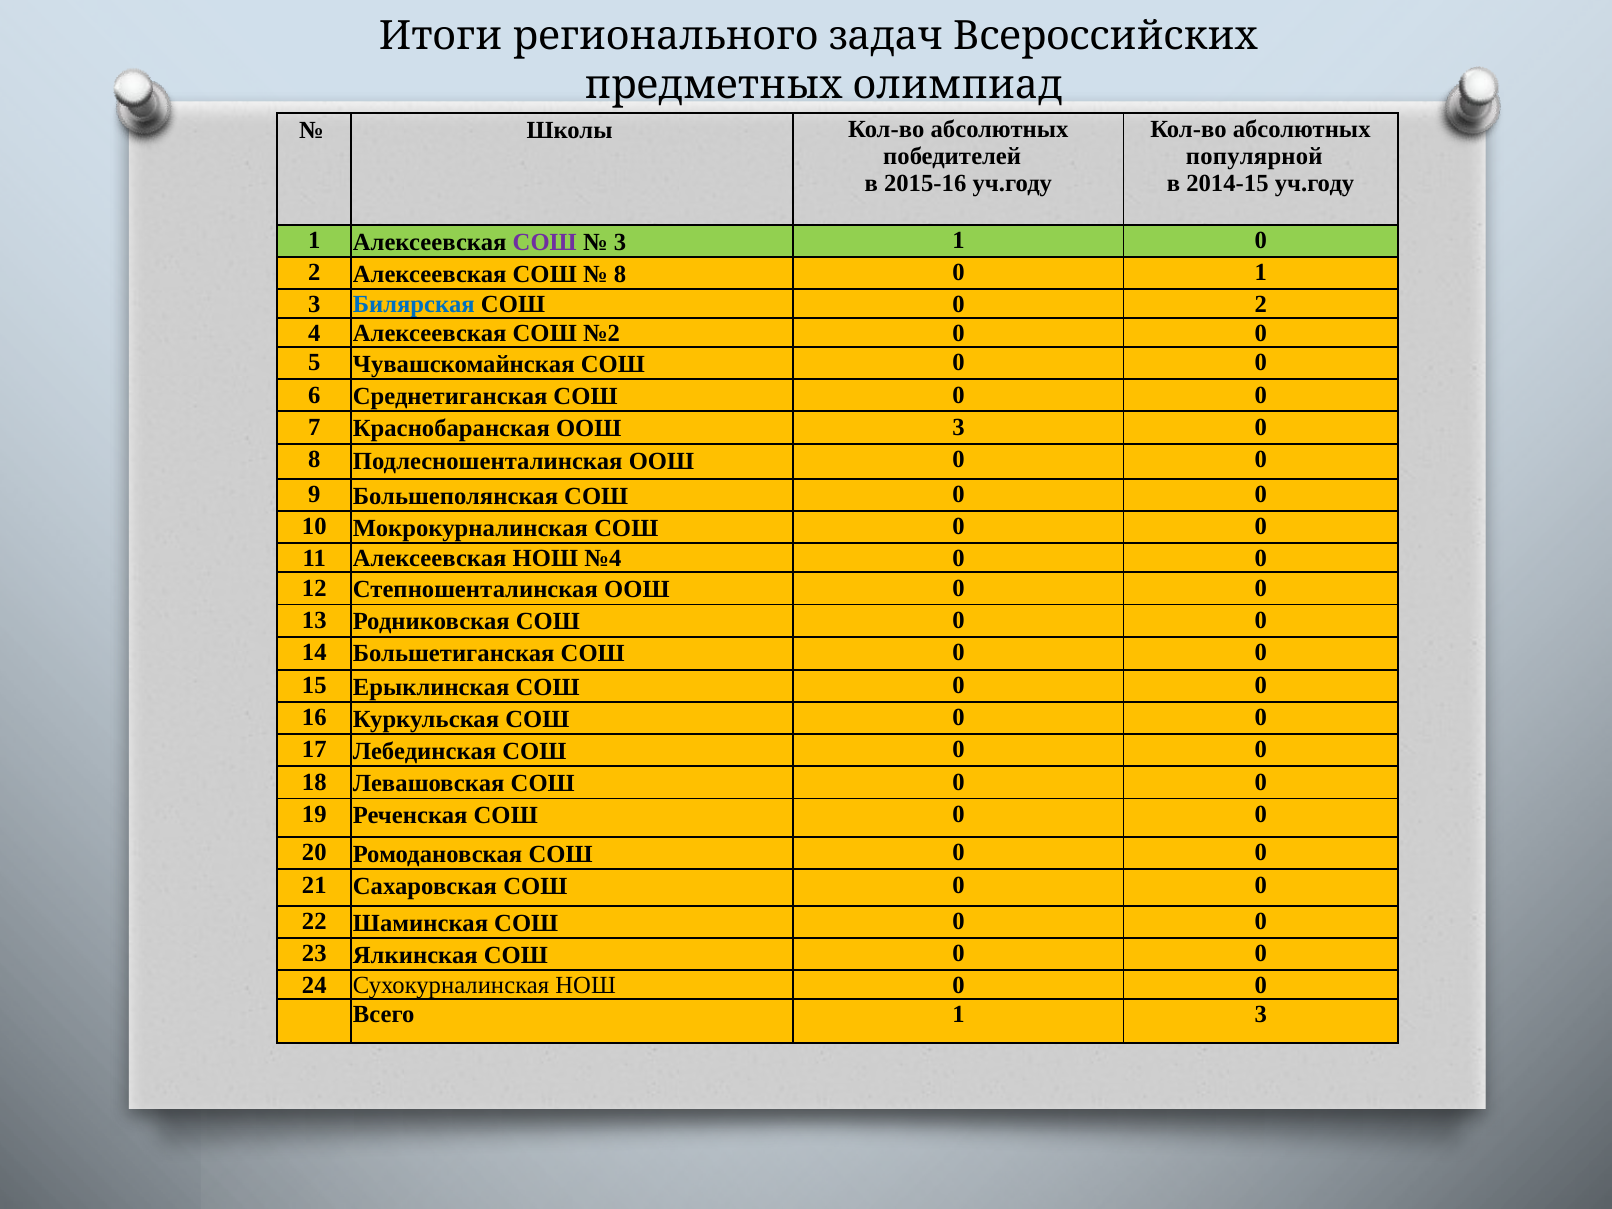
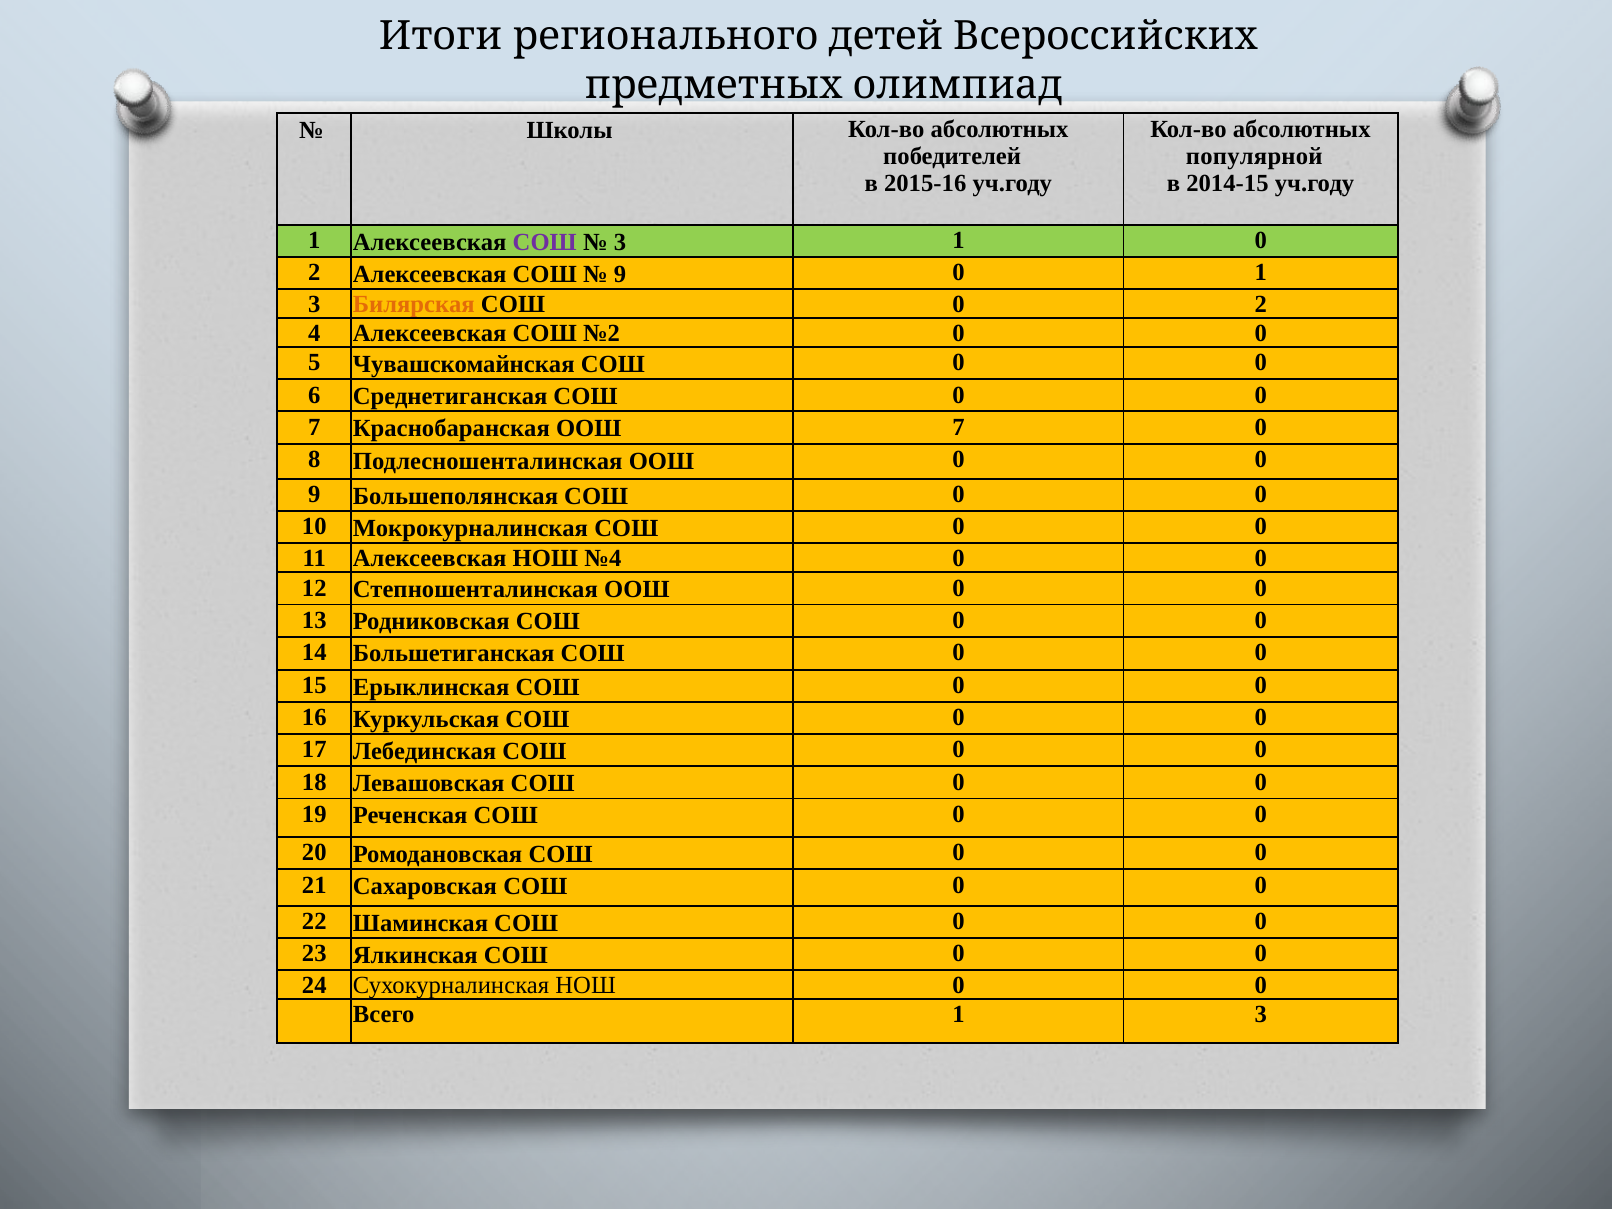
задач: задач -> детей
8 at (620, 274): 8 -> 9
Билярская colour: blue -> orange
ООШ 3: 3 -> 7
